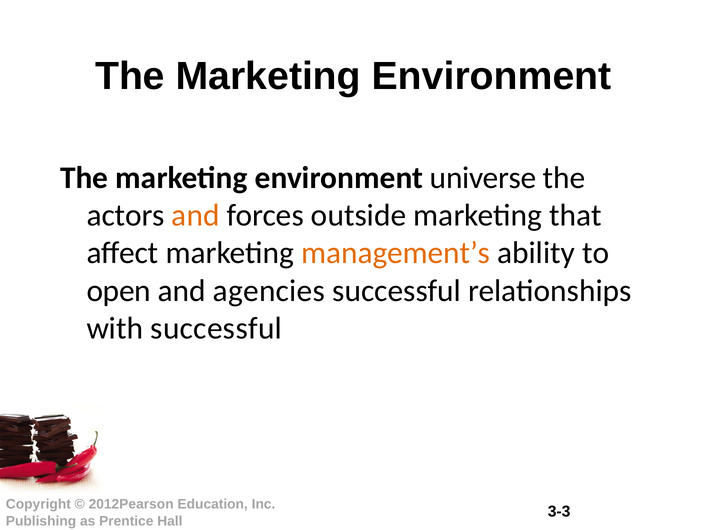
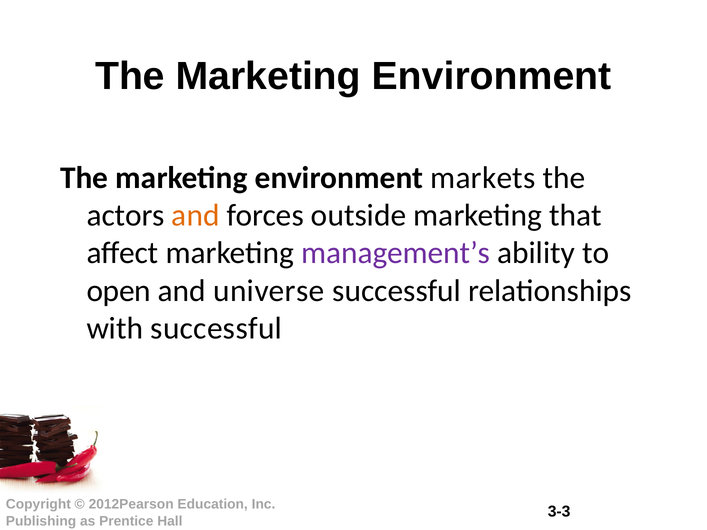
universe: universe -> markets
management’s colour: orange -> purple
agencies: agencies -> universe
